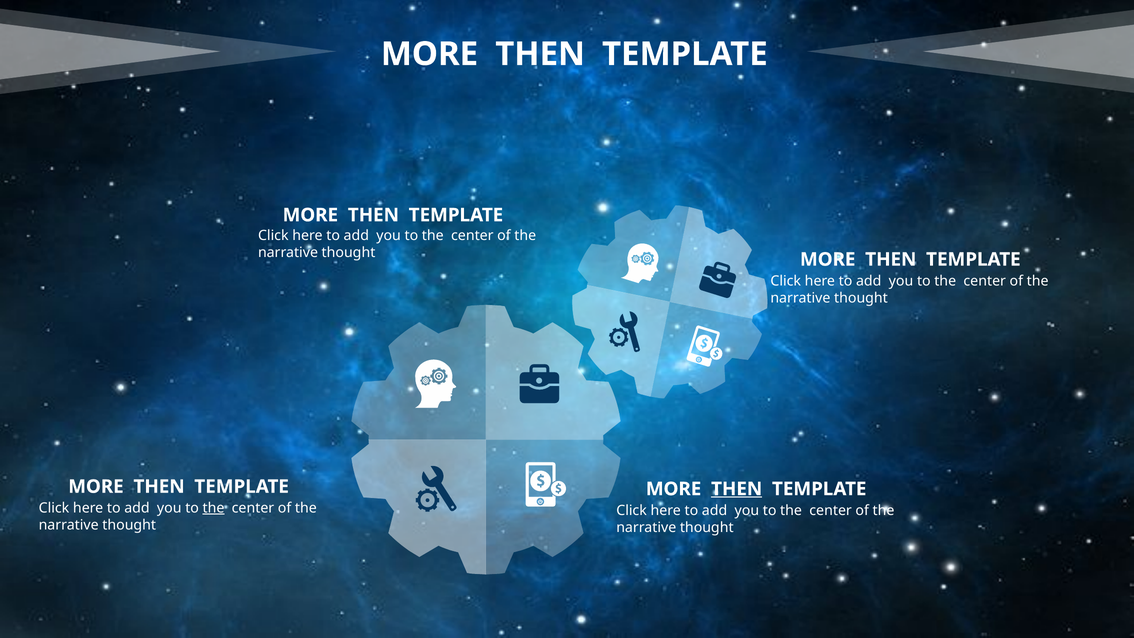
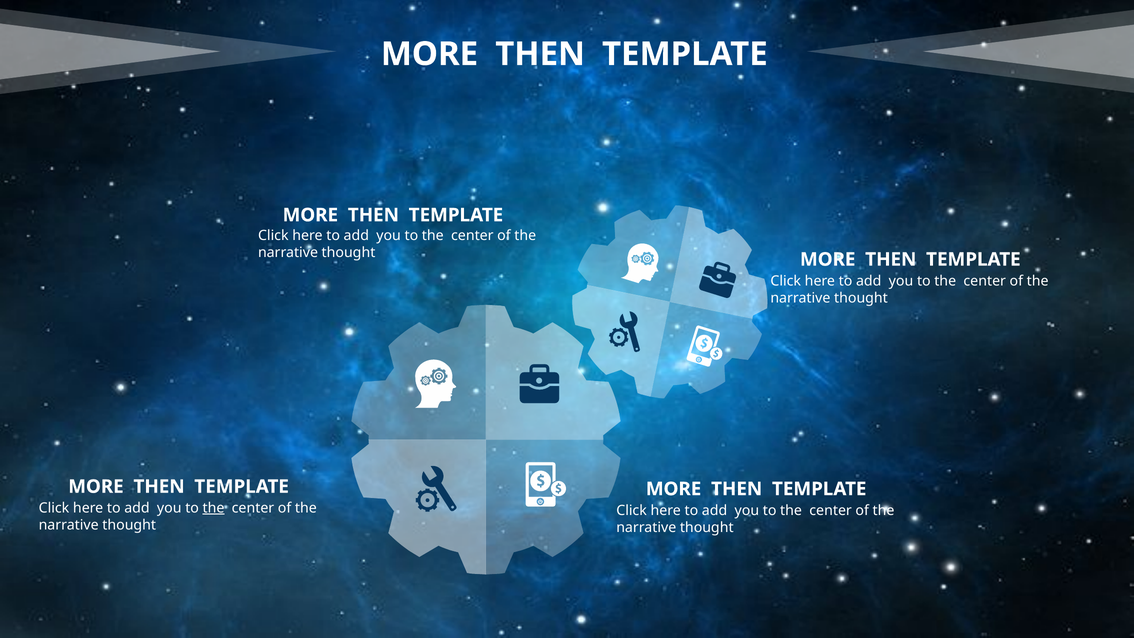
THEN at (737, 489) underline: present -> none
